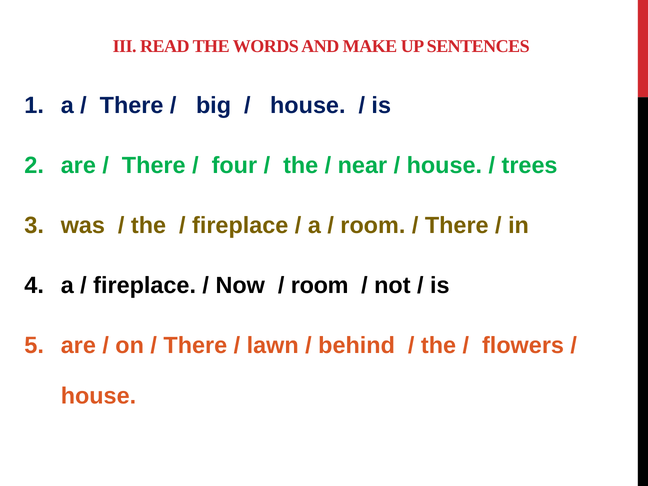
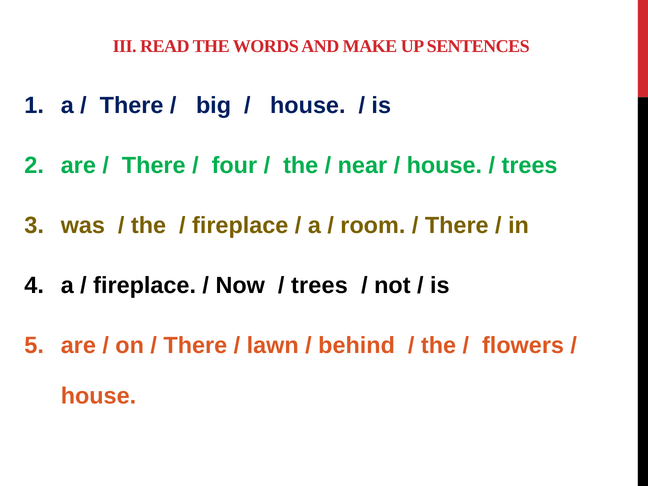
room at (320, 285): room -> trees
